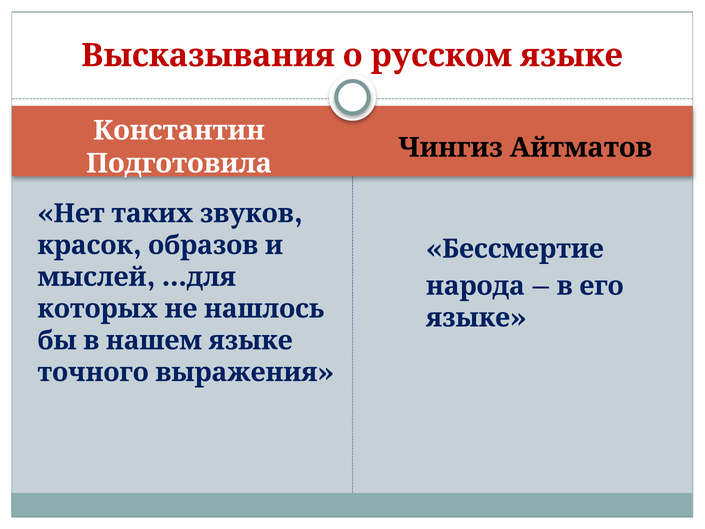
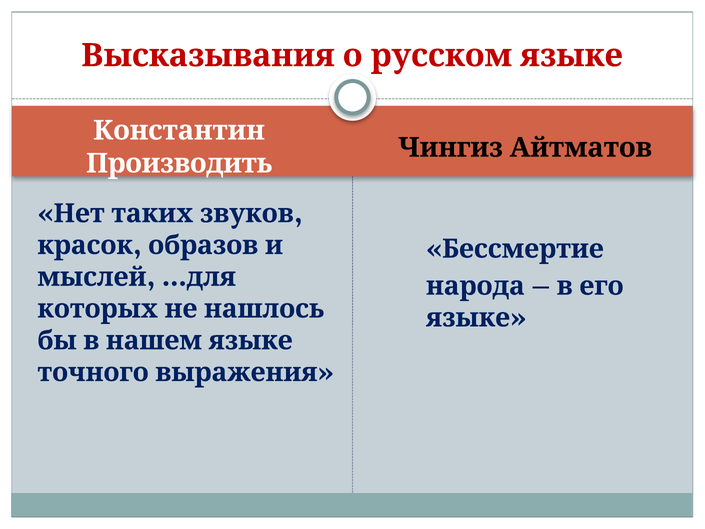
Подготовила: Подготовила -> Производить
